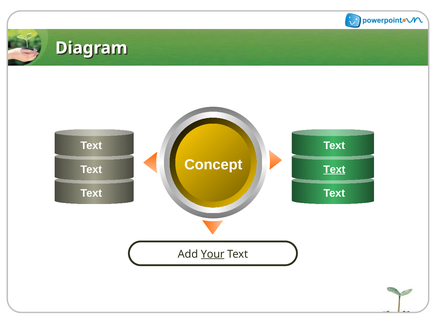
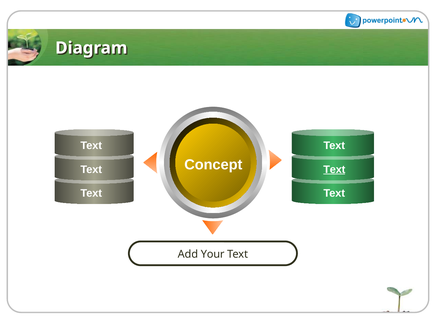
Your underline: present -> none
